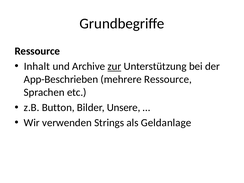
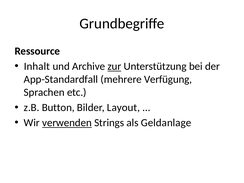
App-Beschrieben: App-Beschrieben -> App-Standardfall
mehrere Ressource: Ressource -> Verfügung
Unsere: Unsere -> Layout
verwenden underline: none -> present
